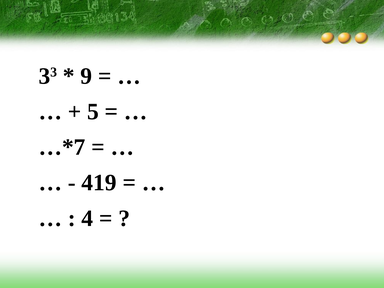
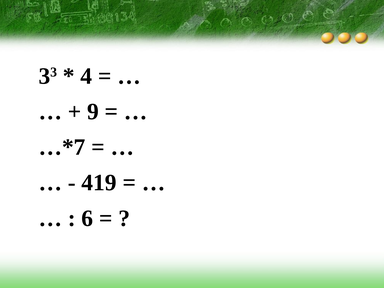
9: 9 -> 4
5: 5 -> 9
4: 4 -> 6
